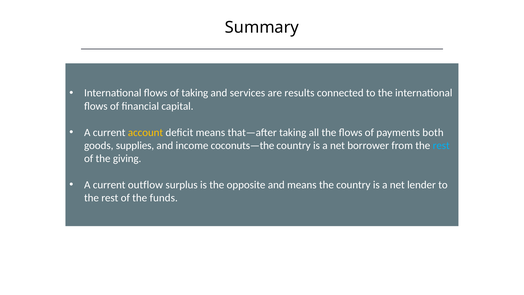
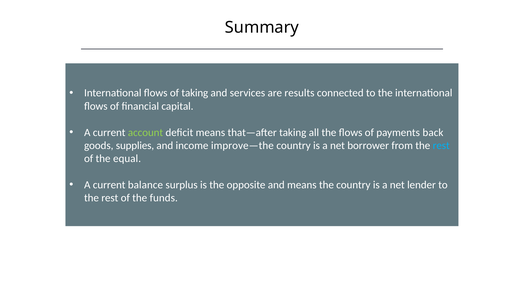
account colour: yellow -> light green
both: both -> back
coconuts—the: coconuts—the -> improve—the
giving: giving -> equal
outflow: outflow -> balance
